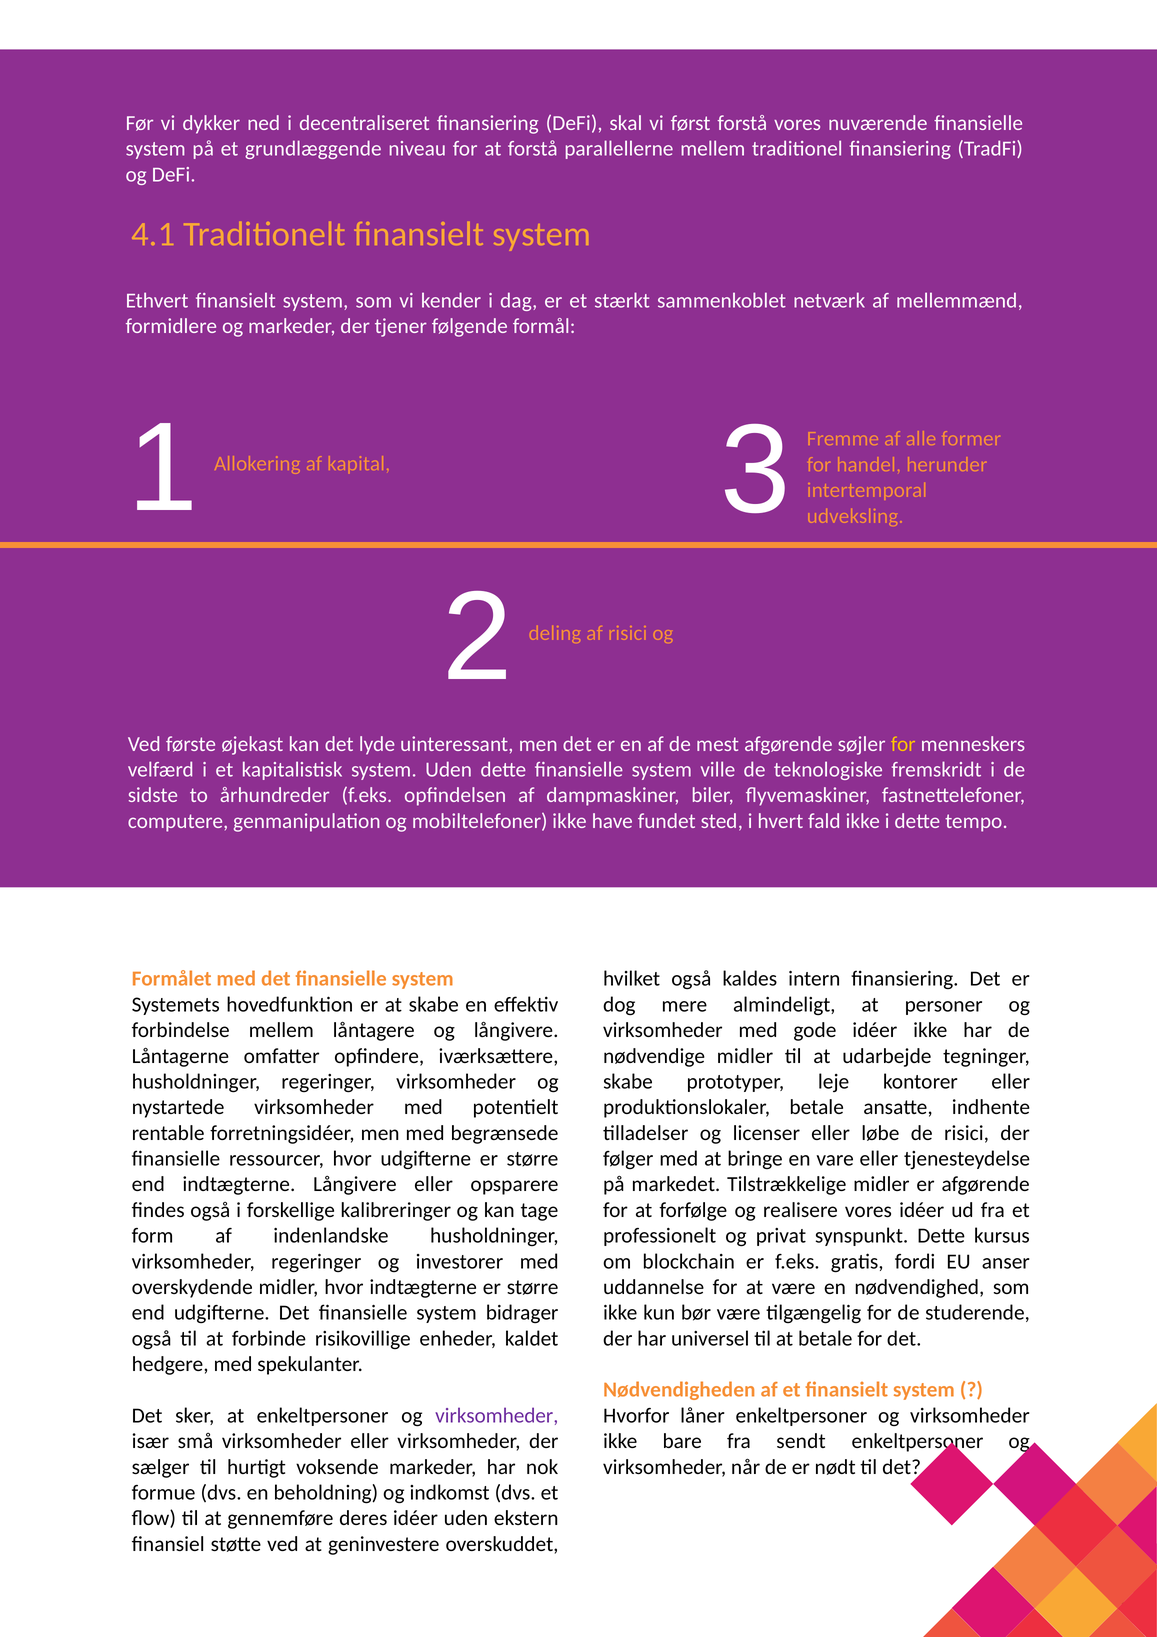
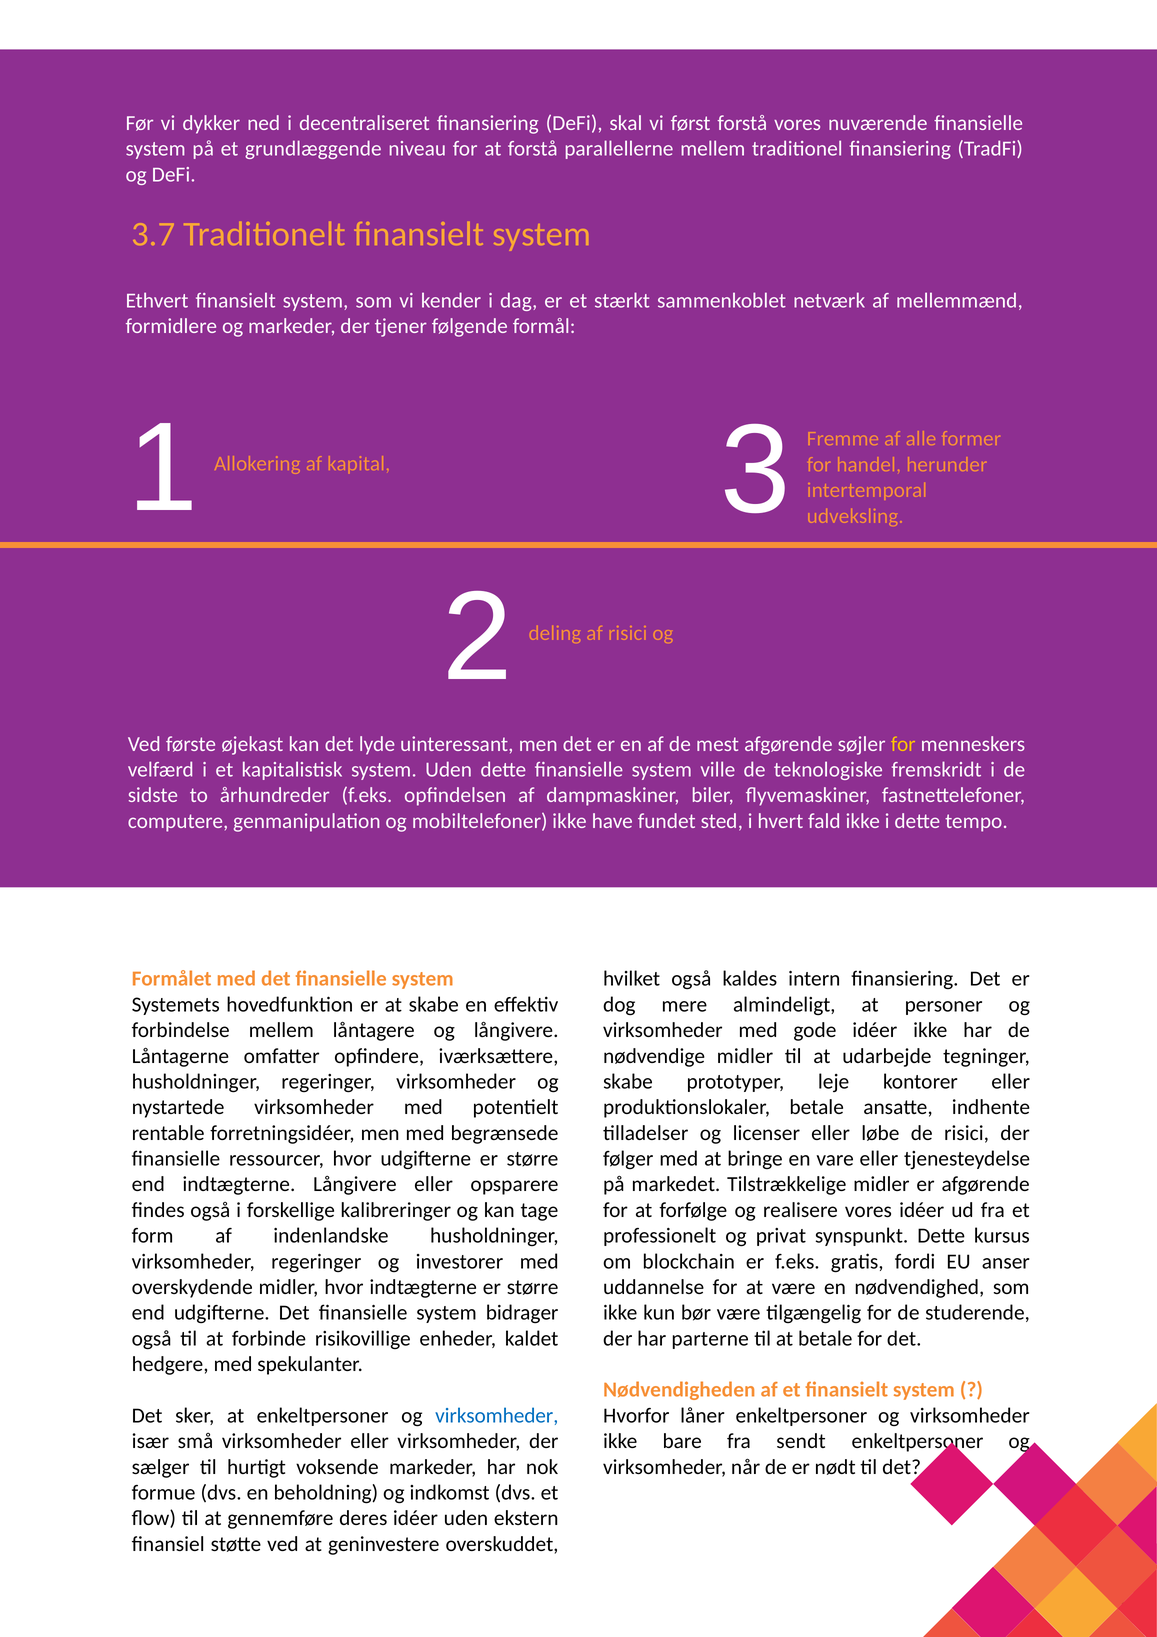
4.1: 4.1 -> 3.7
universel: universel -> parterne
virksomheder at (497, 1415) colour: purple -> blue
